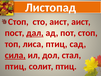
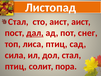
Стоп at (18, 22): Стоп -> Стал
пот стоп: стоп -> снег
сила underline: present -> none
солит птиц: птиц -> пора
